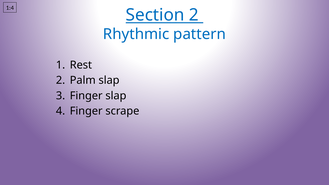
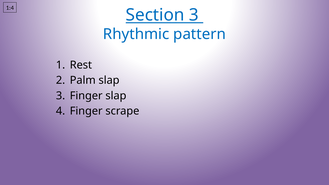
Section 2: 2 -> 3
